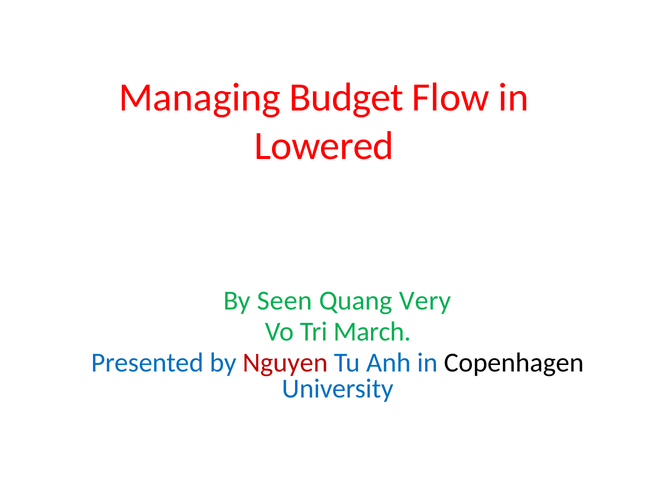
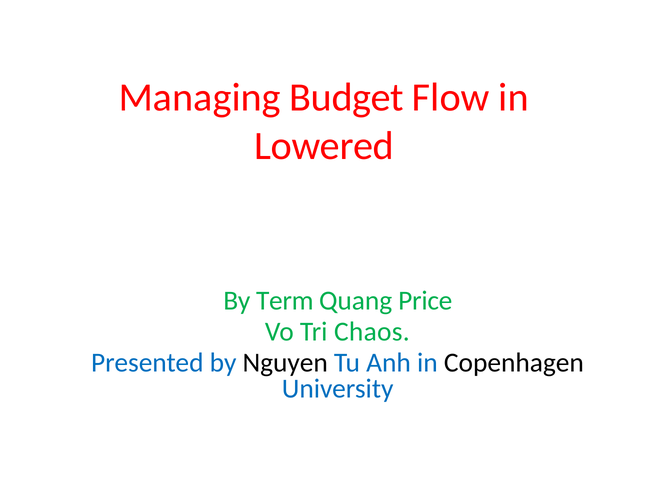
Seen: Seen -> Term
Very: Very -> Price
March: March -> Chaos
Nguyen colour: red -> black
